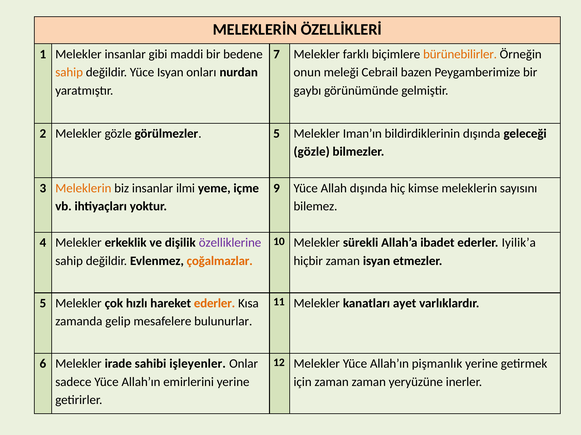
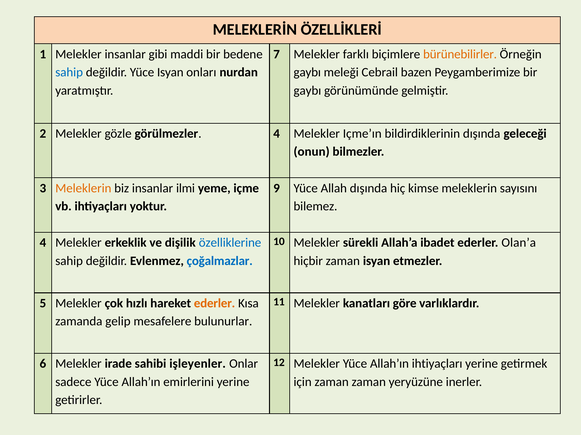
sahip at (69, 72) colour: orange -> blue
onun at (307, 72): onun -> gaybı
görülmezler 5: 5 -> 4
Iman’ın: Iman’ın -> Içme’ın
gözle at (312, 152): gözle -> onun
Iyilik’a: Iyilik’a -> Olan’a
özelliklerine colour: purple -> blue
çoğalmazlar colour: orange -> blue
ayet: ayet -> göre
Allah’ın pişmanlık: pişmanlık -> ihtiyaçları
